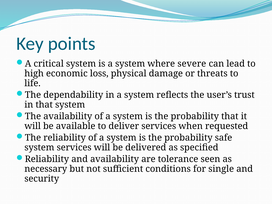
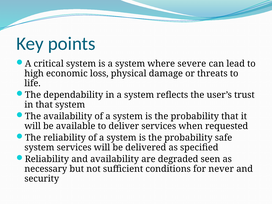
tolerance: tolerance -> degraded
single: single -> never
